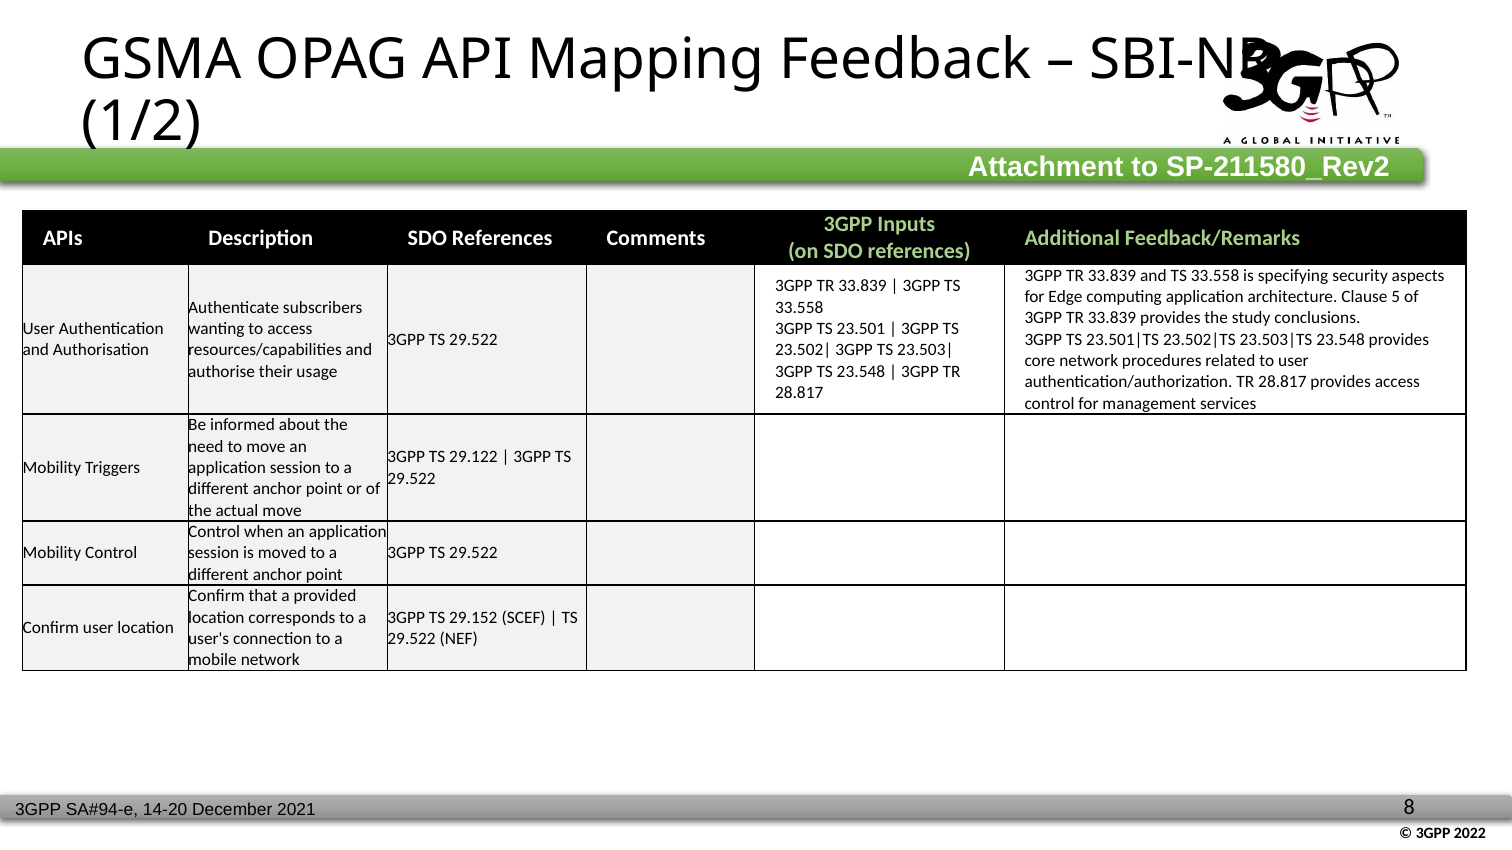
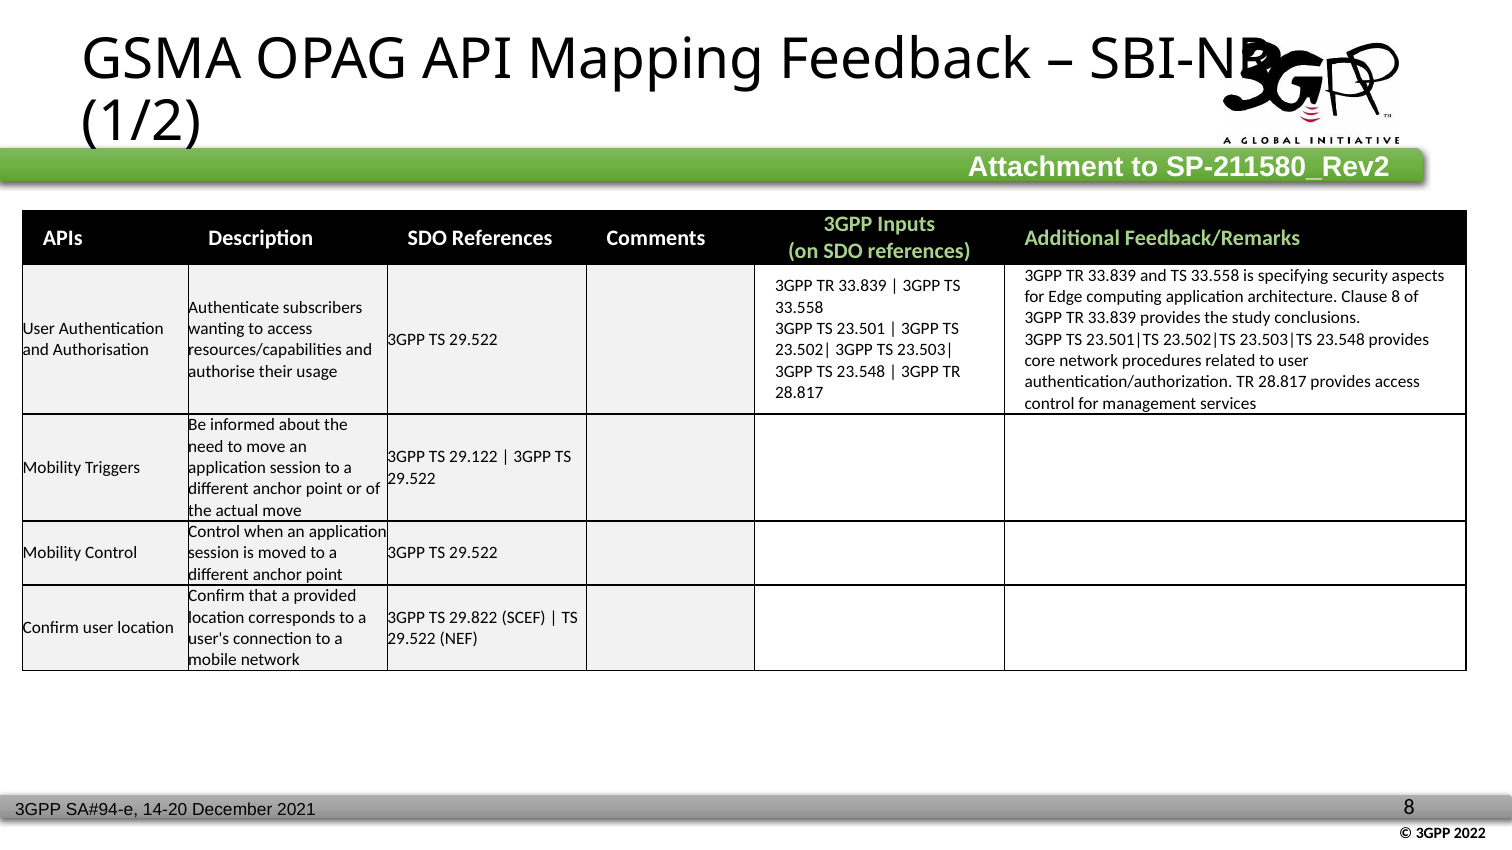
Clause 5: 5 -> 8
29.152: 29.152 -> 29.822
